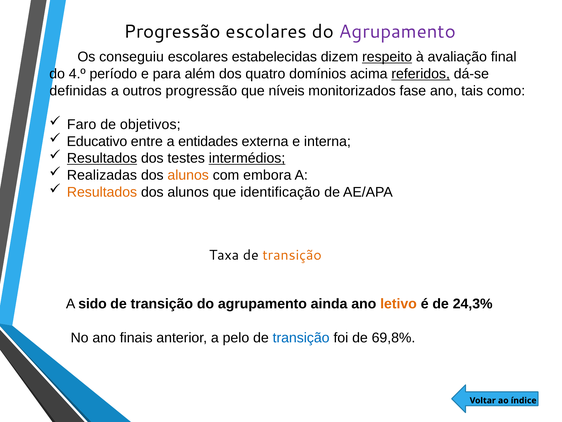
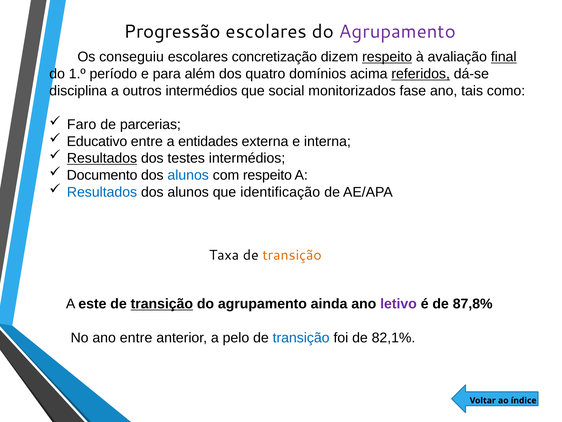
estabelecidas: estabelecidas -> concretização
final underline: none -> present
4.º: 4.º -> 1.º
definidas: definidas -> disciplina
outros progressão: progressão -> intermédios
níveis: níveis -> social
objetivos: objetivos -> parcerias
intermédios at (247, 158) underline: present -> none
Realizadas: Realizadas -> Documento
alunos at (188, 175) colour: orange -> blue
com embora: embora -> respeito
Resultados at (102, 192) colour: orange -> blue
sido: sido -> este
transição at (162, 304) underline: none -> present
letivo colour: orange -> purple
24,3%: 24,3% -> 87,8%
ano finais: finais -> entre
69,8%: 69,8% -> 82,1%
